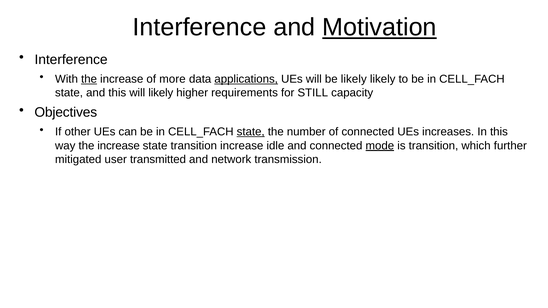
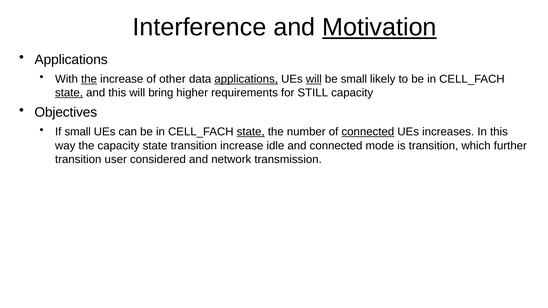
Interference at (71, 60): Interference -> Applications
more: more -> other
will at (314, 79) underline: none -> present
be likely: likely -> small
state at (69, 93) underline: none -> present
will likely: likely -> bring
If other: other -> small
connected at (368, 132) underline: none -> present
way the increase: increase -> capacity
mode underline: present -> none
mitigated at (78, 159): mitigated -> transition
transmitted: transmitted -> considered
